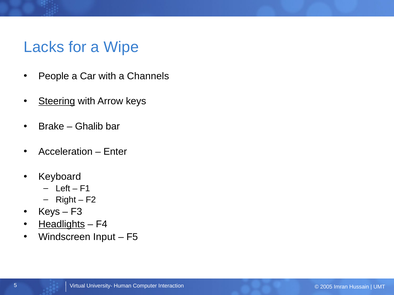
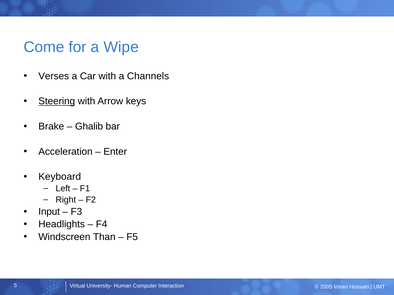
Lacks: Lacks -> Come
People: People -> Verses
Keys at (49, 212): Keys -> Input
Headlights underline: present -> none
Input: Input -> Than
